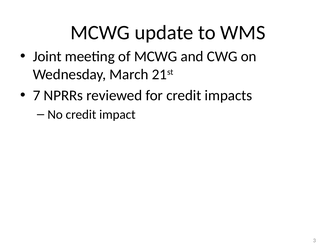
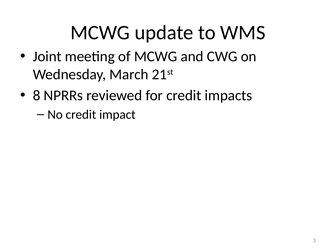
7: 7 -> 8
